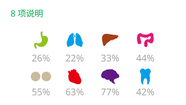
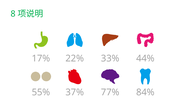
26%: 26% -> 17%
63%: 63% -> 37%
42%: 42% -> 84%
